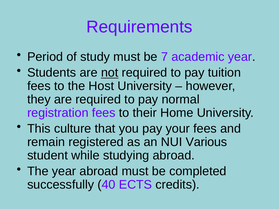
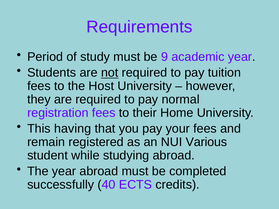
7: 7 -> 9
culture: culture -> having
